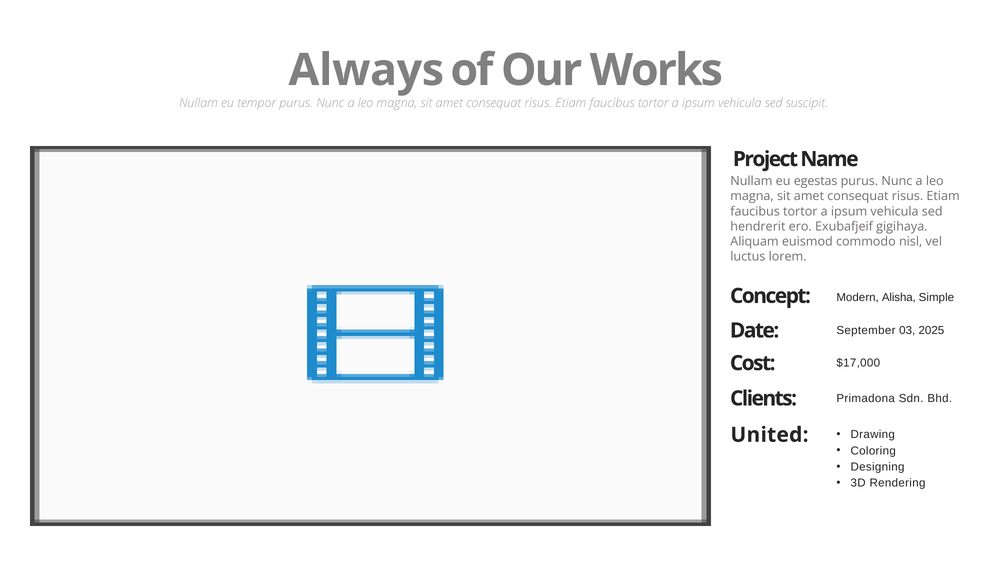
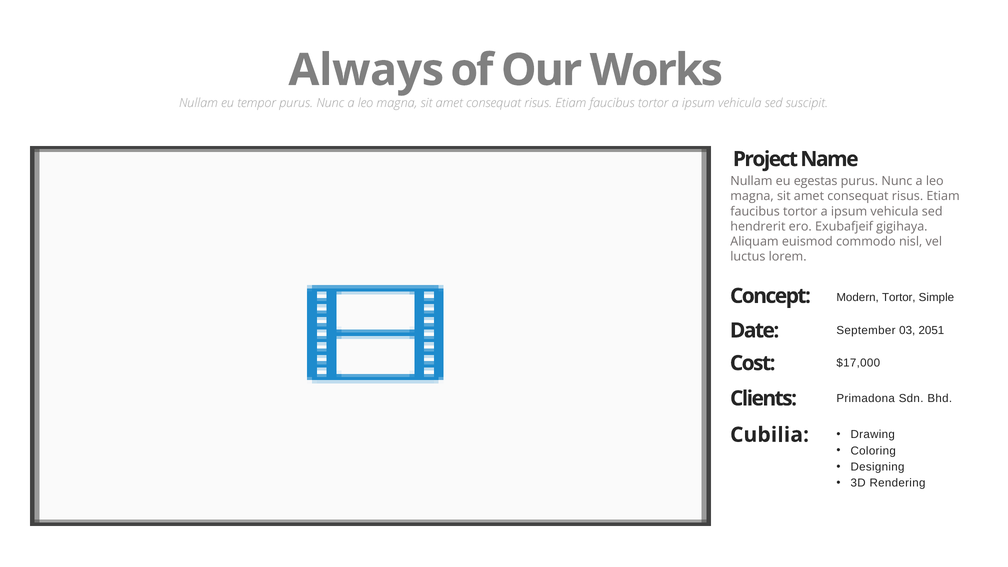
Modern Alisha: Alisha -> Tortor
2025: 2025 -> 2051
United: United -> Cubilia
